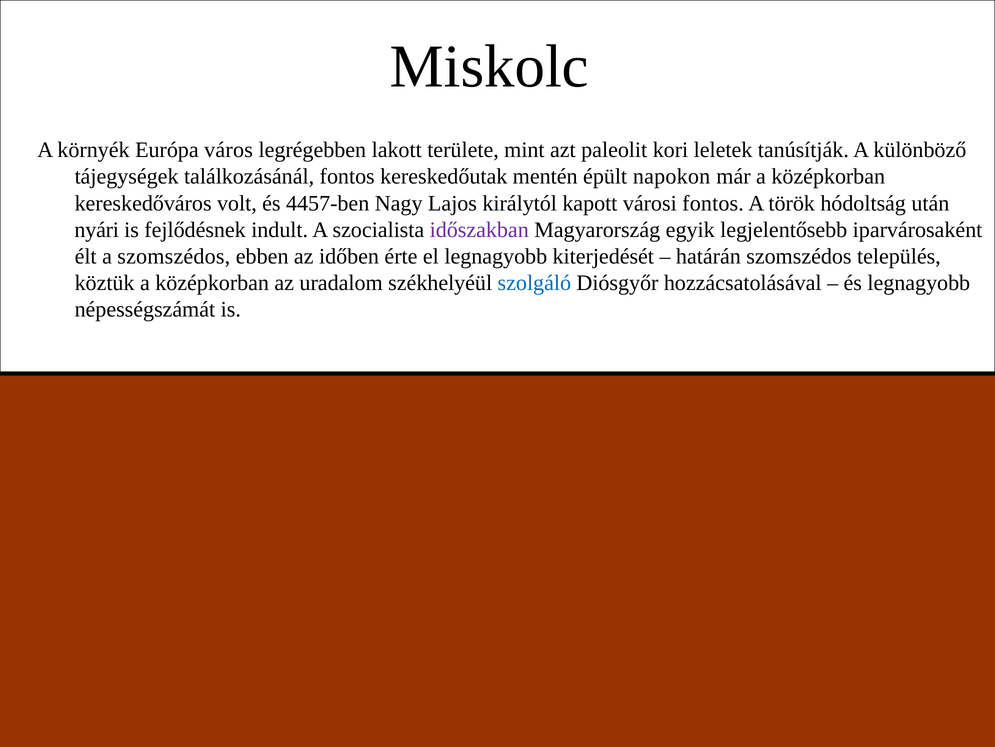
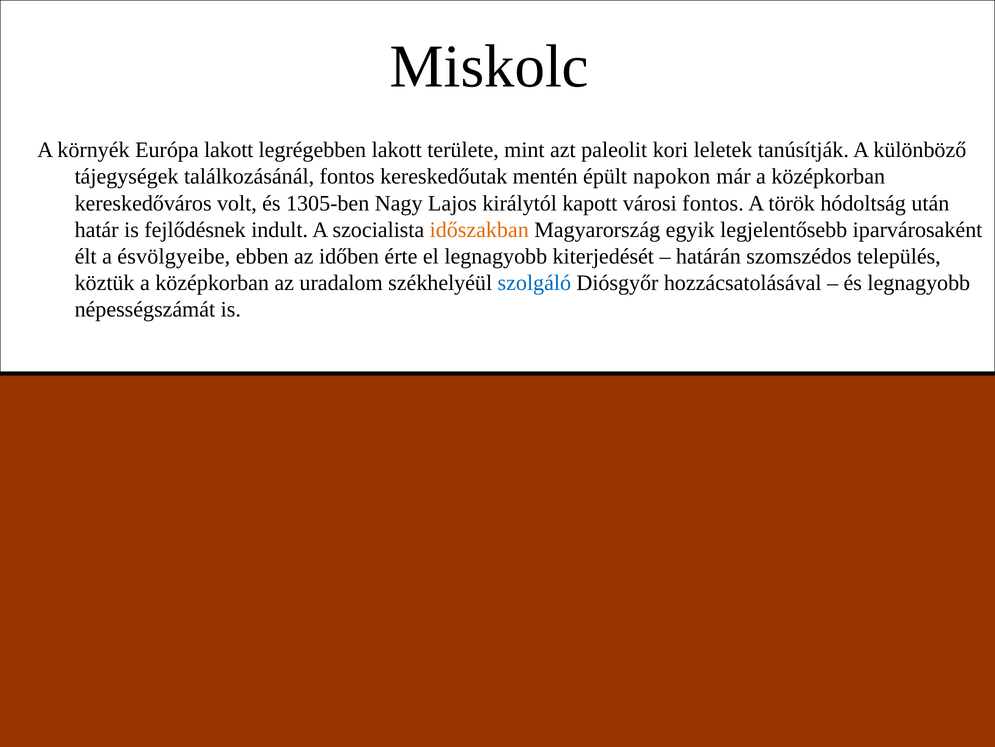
Európa város: város -> lakott
4457-ben: 4457-ben -> 1305-ben
nyári: nyári -> határ
időszakban colour: purple -> orange
a szomszédos: szomszédos -> ésvölgyeibe
